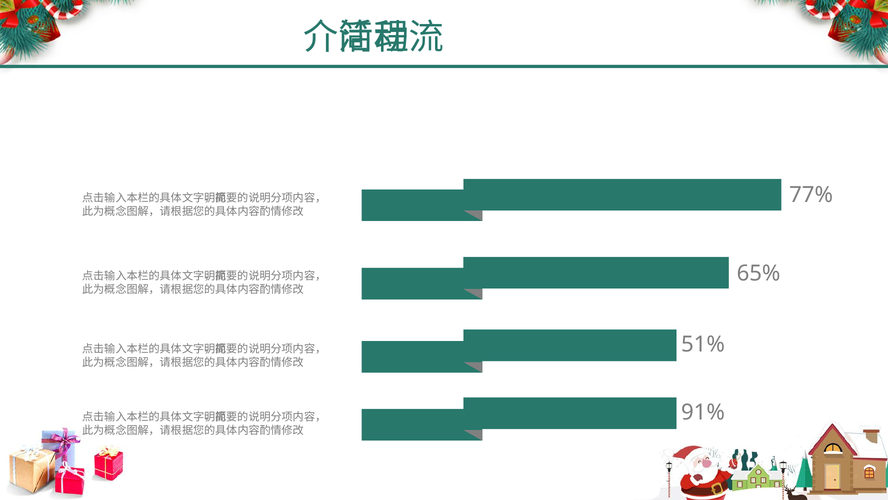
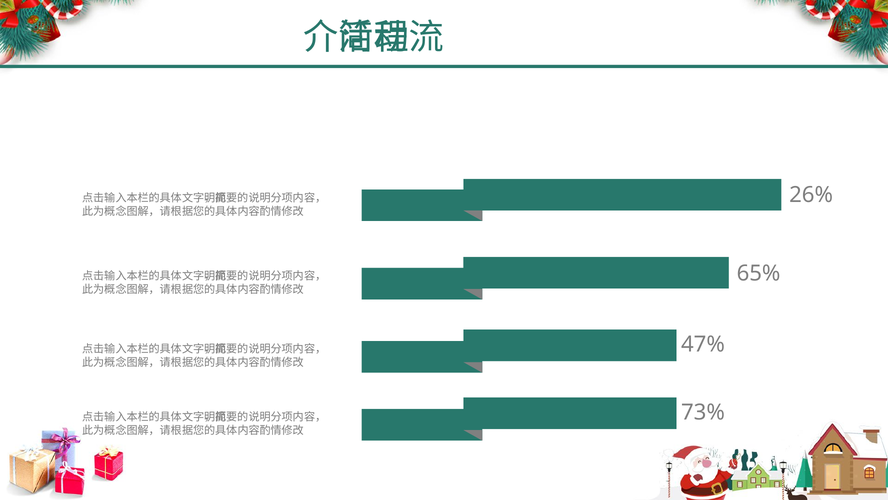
77%: 77% -> 26%
51%: 51% -> 47%
91%: 91% -> 73%
